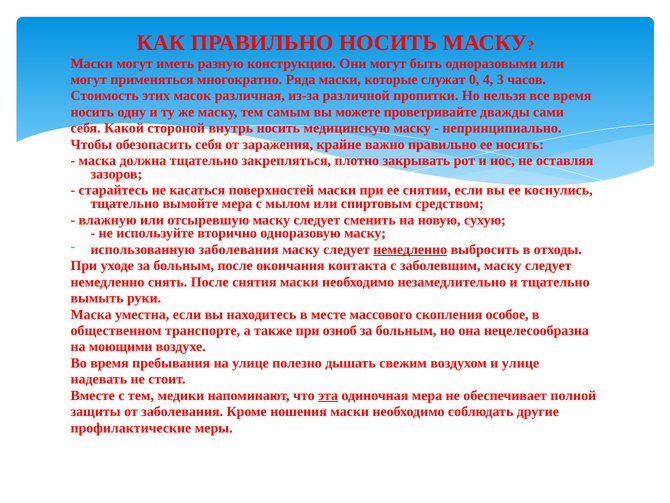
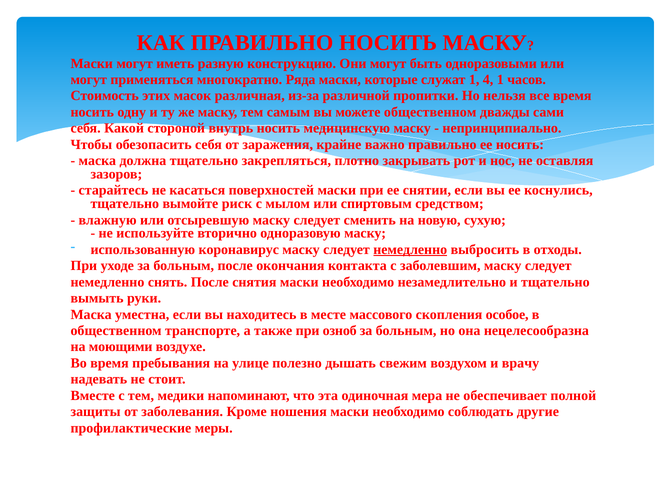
служат 0: 0 -> 1
4 3: 3 -> 1
можете проветривайте: проветривайте -> общественном
вымойте мера: мера -> риск
использованную заболевания: заболевания -> коронавирус
и улице: улице -> врачу
эта underline: present -> none
